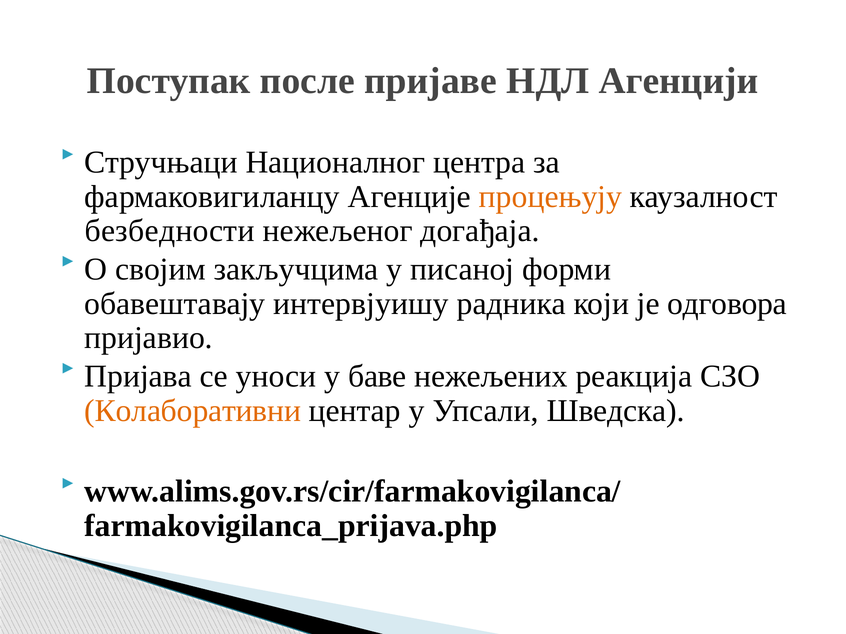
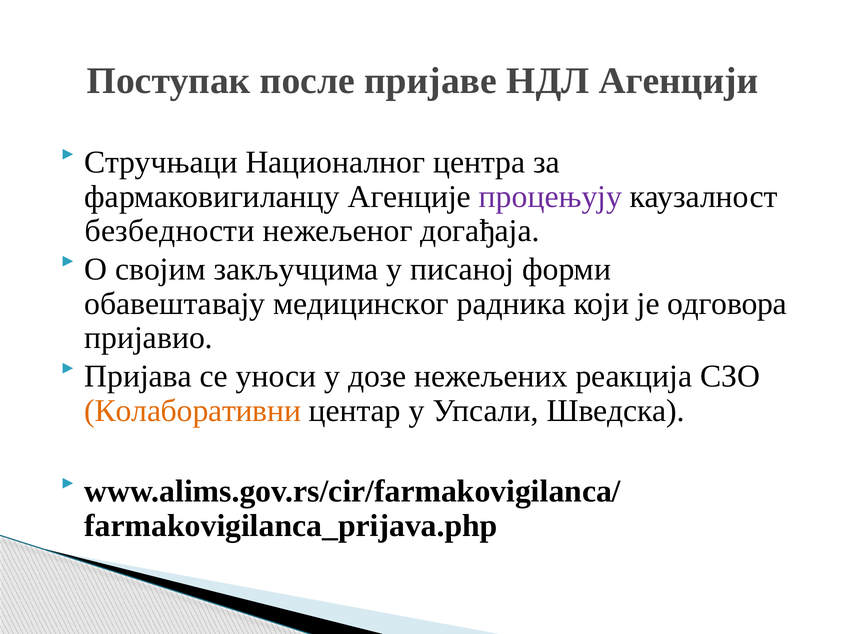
процењују colour: orange -> purple
интервјуишу: интервјуишу -> медицинског
баве: баве -> дозе
